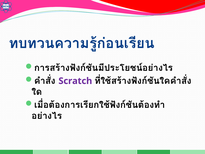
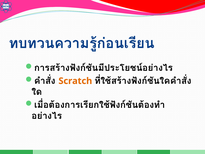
Scratch colour: purple -> orange
